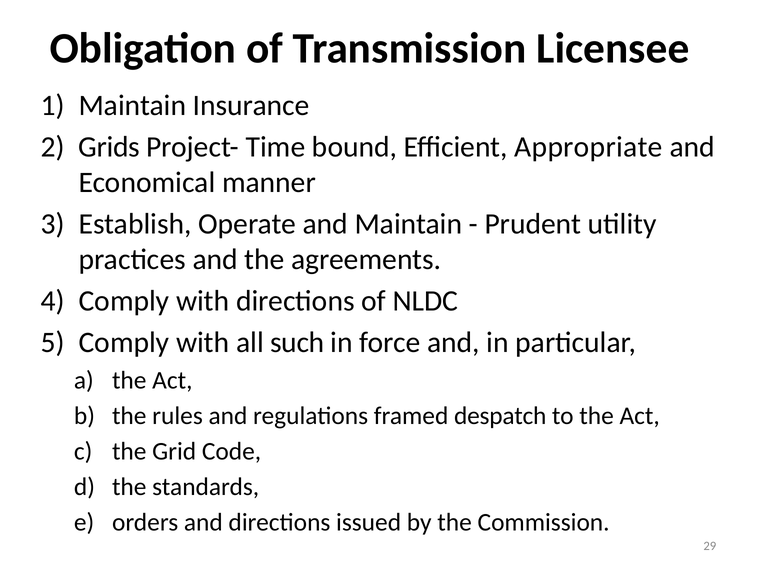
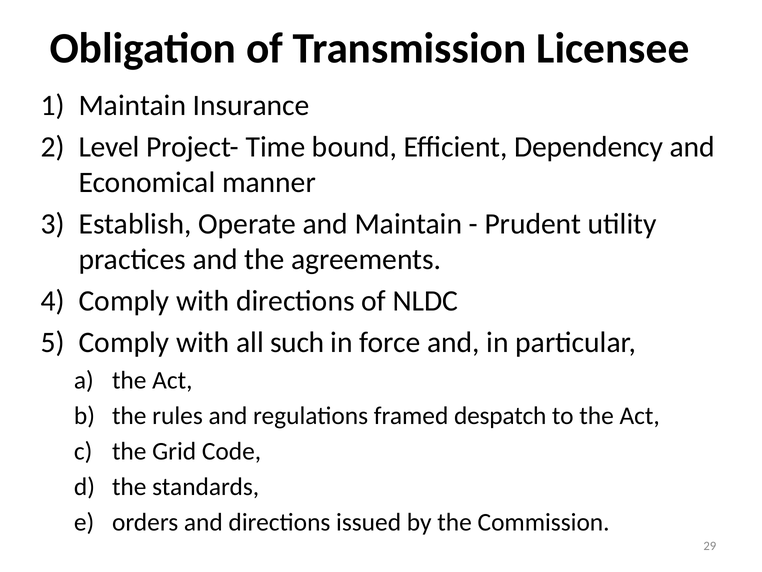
Grids: Grids -> Level
Appropriate: Appropriate -> Dependency
